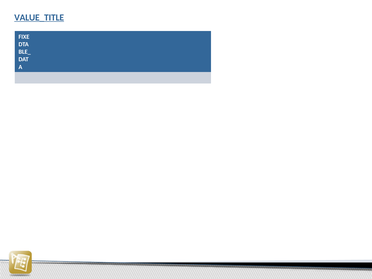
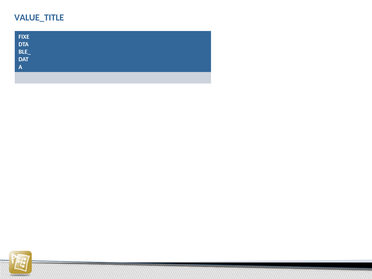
VALUE_TITLE underline: present -> none
